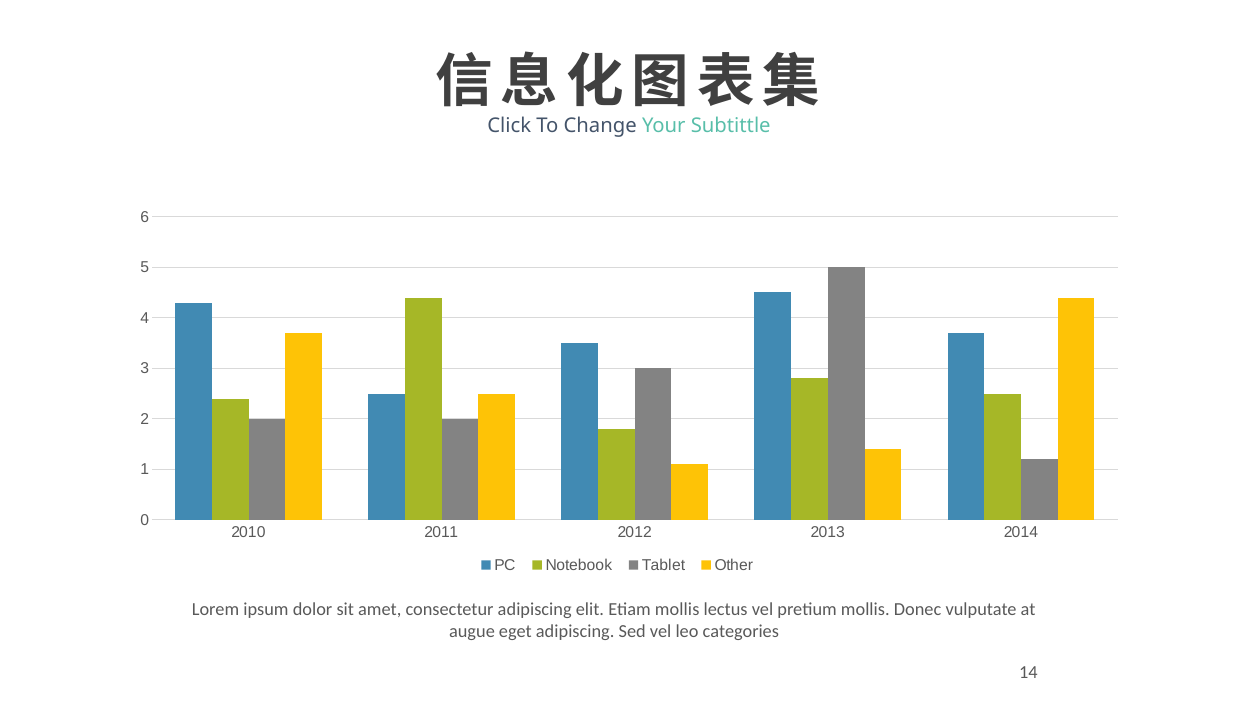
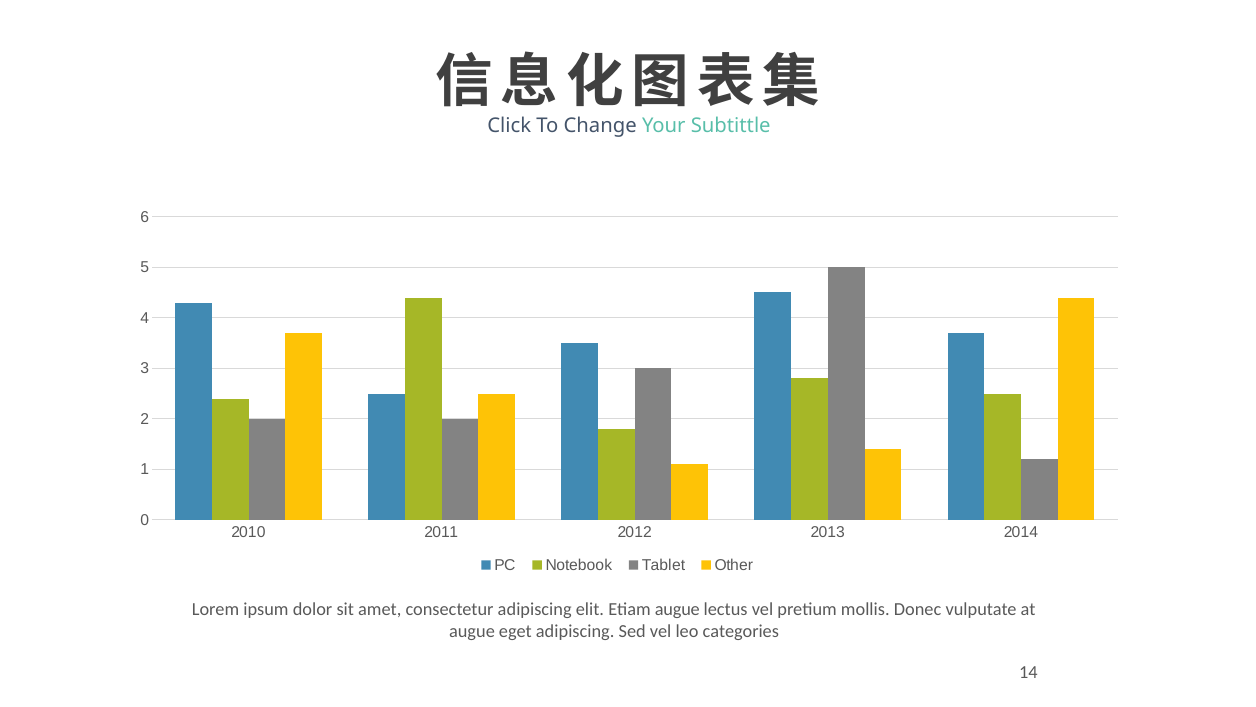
Etiam mollis: mollis -> augue
